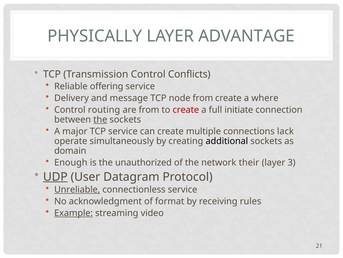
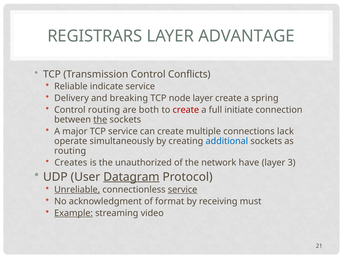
PHYSICALLY: PHYSICALLY -> REGISTRARS
offering: offering -> indicate
message: message -> breaking
node from: from -> layer
where: where -> spring
are from: from -> both
additional colour: black -> blue
domain at (70, 150): domain -> routing
Enough: Enough -> Creates
their: their -> have
UDP underline: present -> none
Datagram underline: none -> present
service at (183, 189) underline: none -> present
rules: rules -> must
